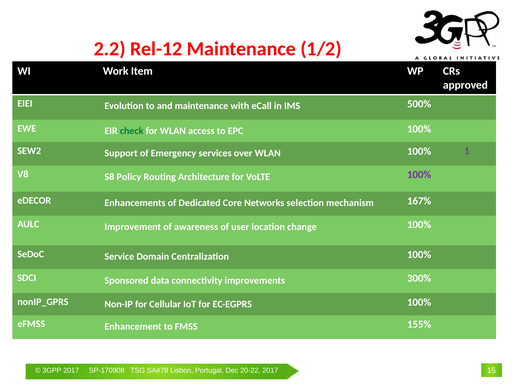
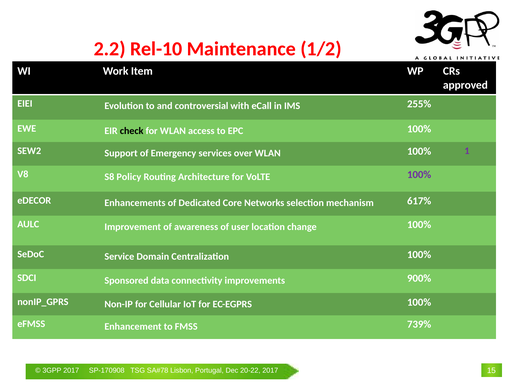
Rel-12: Rel-12 -> Rel-10
and maintenance: maintenance -> controversial
500%: 500% -> 255%
check colour: green -> black
167%: 167% -> 617%
300%: 300% -> 900%
155%: 155% -> 739%
